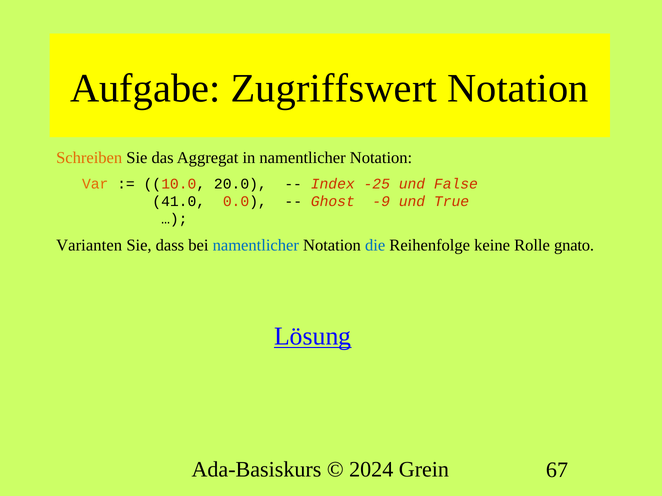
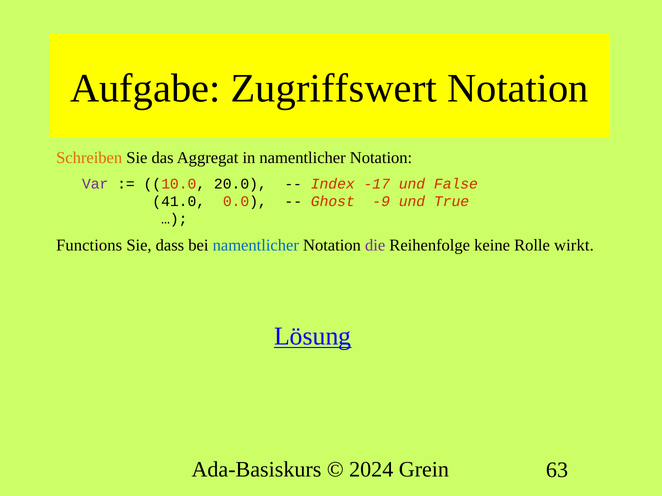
Var colour: orange -> purple
-25: -25 -> -17
Varianten: Varianten -> Functions
die colour: blue -> purple
gnato: gnato -> wirkt
67: 67 -> 63
